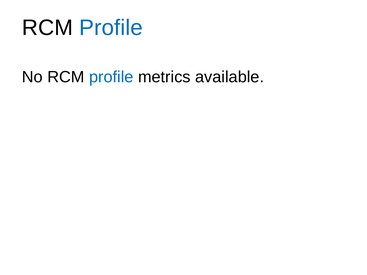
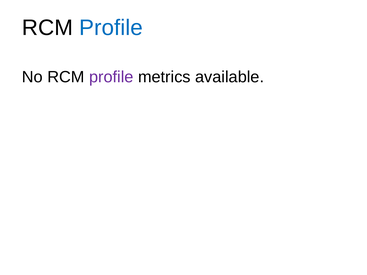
profile at (111, 77) colour: blue -> purple
